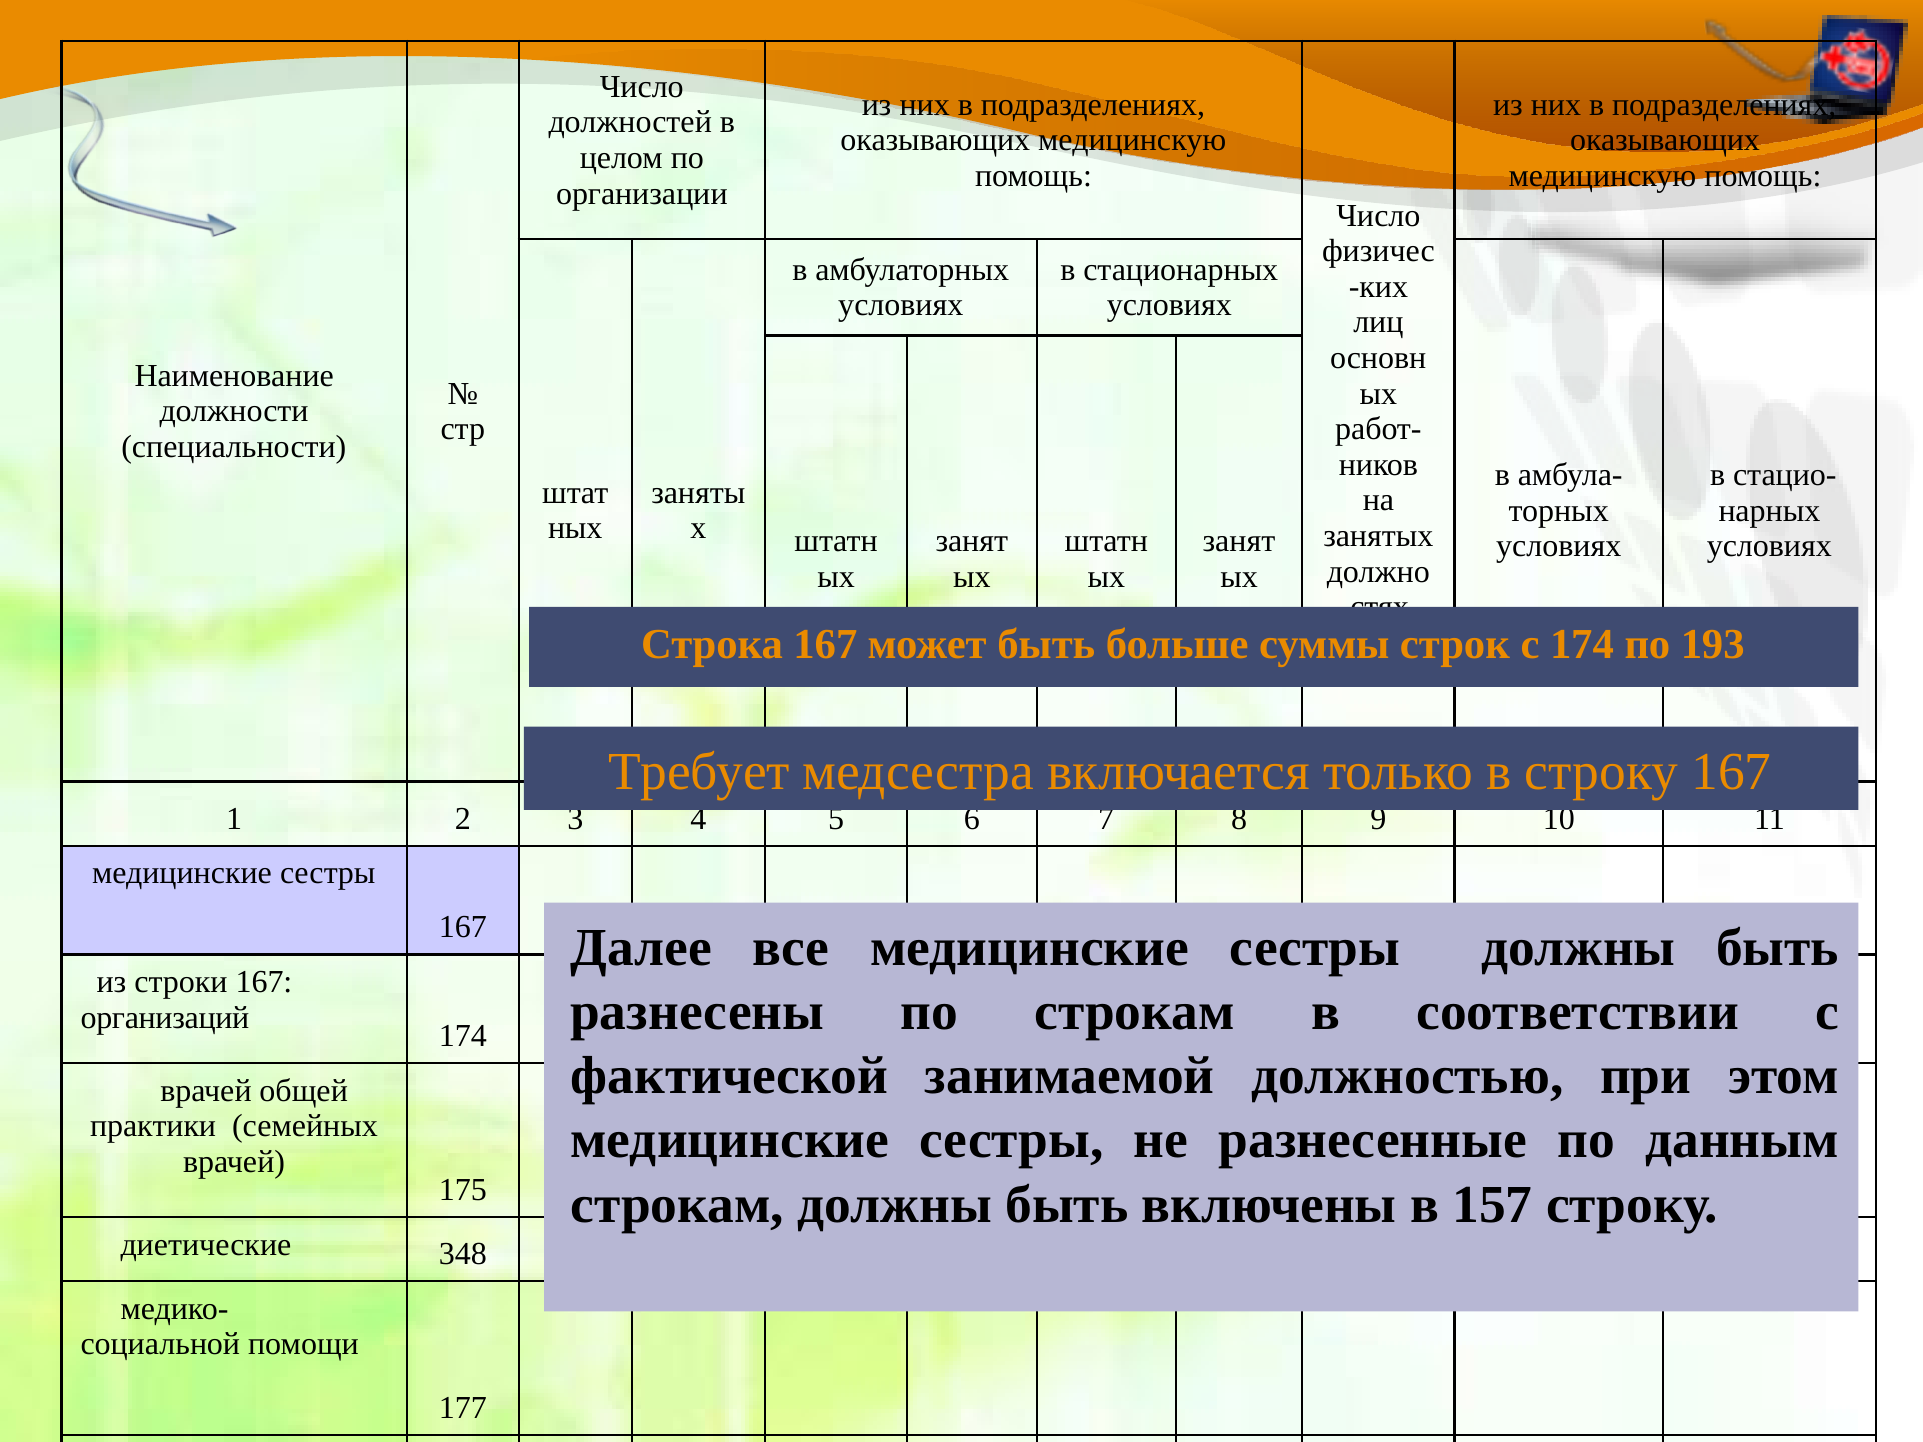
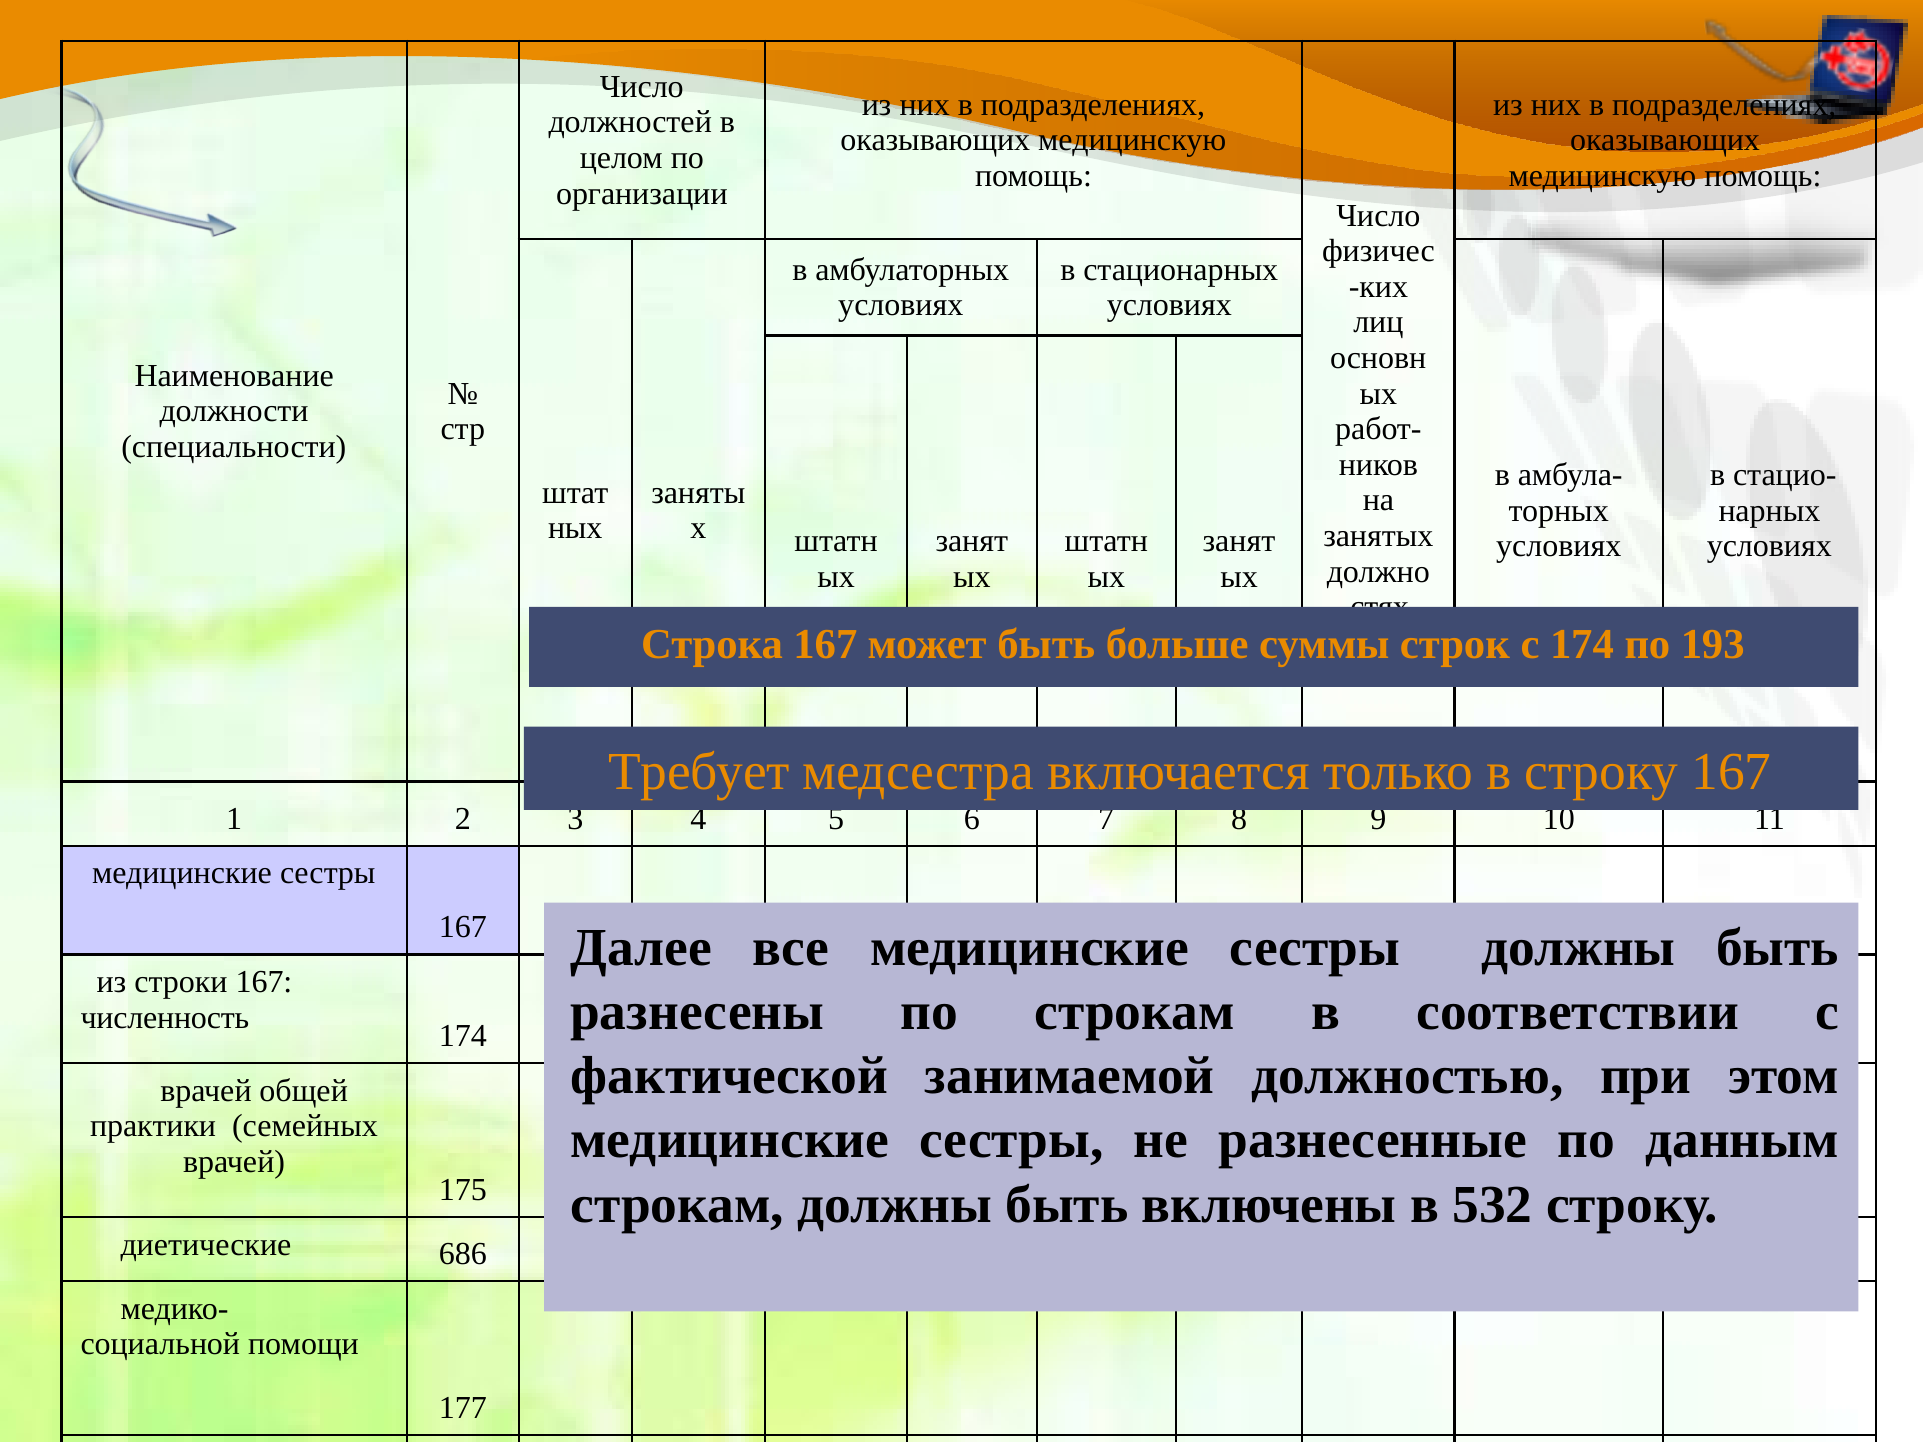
организаций: организаций -> численность
157: 157 -> 532
348: 348 -> 686
